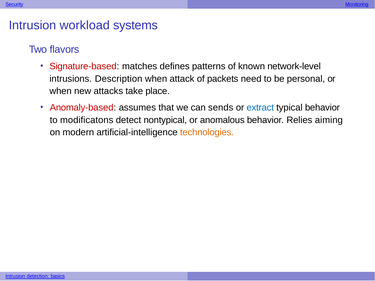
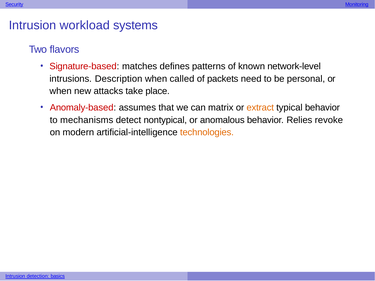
attack: attack -> called
sends: sends -> matrix
extract colour: blue -> orange
modificatons: modificatons -> mechanisms
aiming: aiming -> revoke
